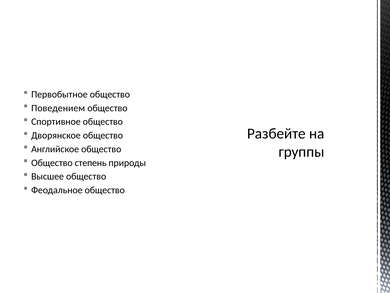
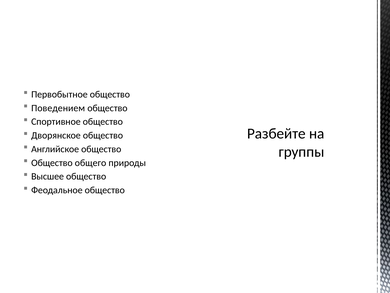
степень: степень -> общего
